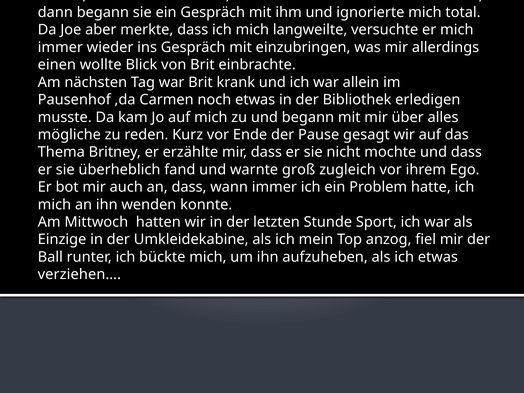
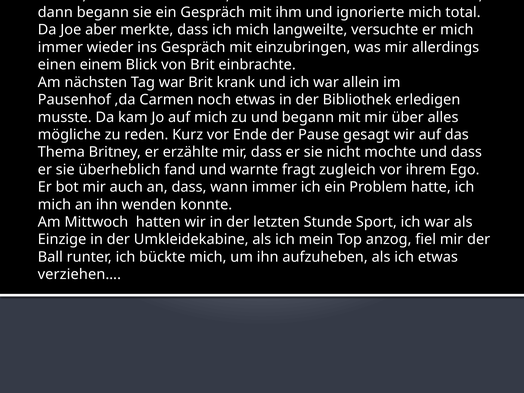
wollte: wollte -> einem
groß: groß -> fragt
